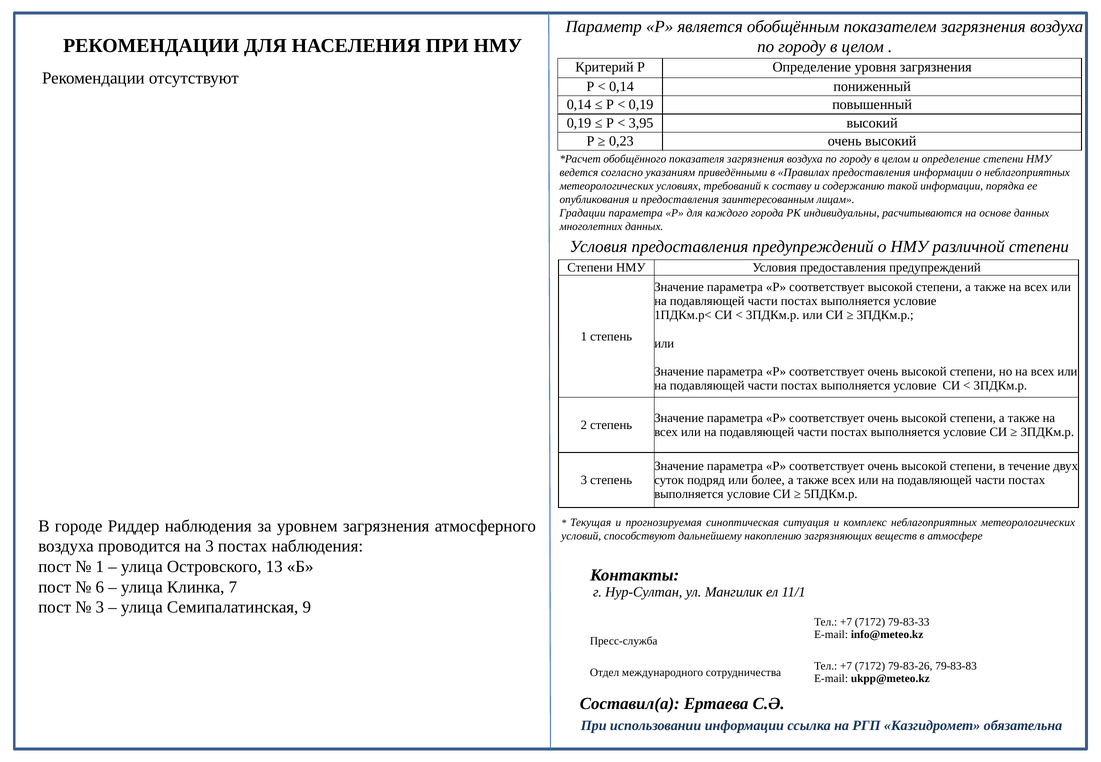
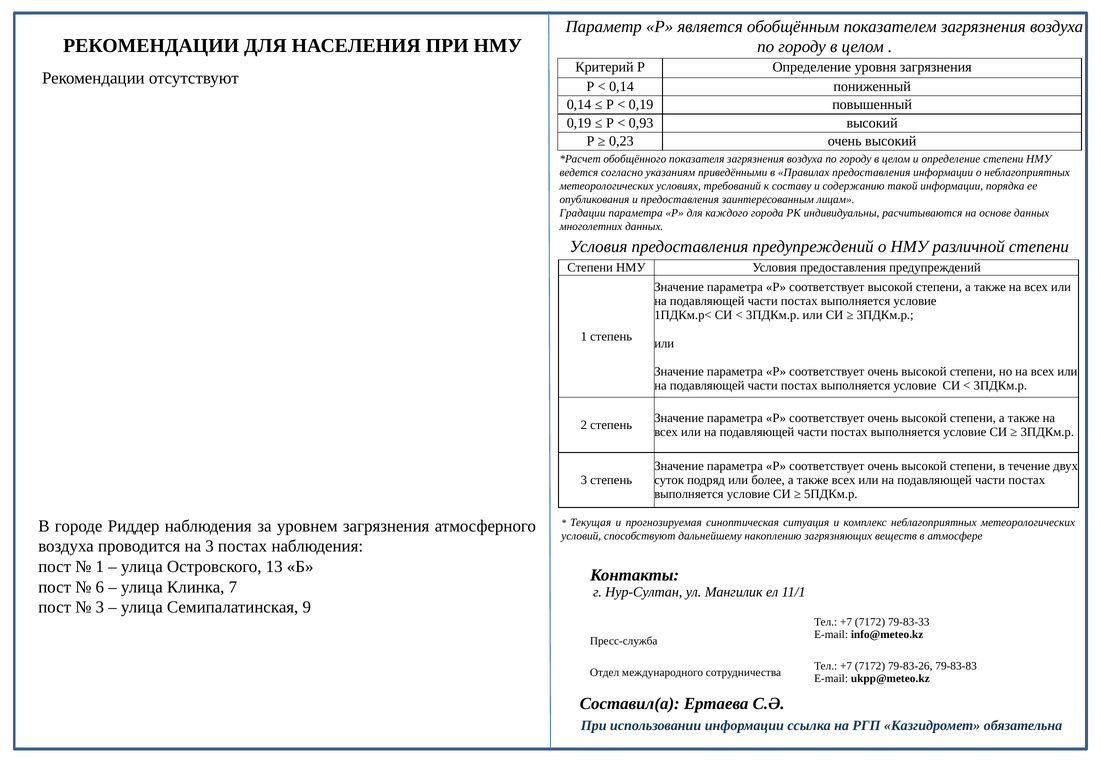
3,95: 3,95 -> 0,93
